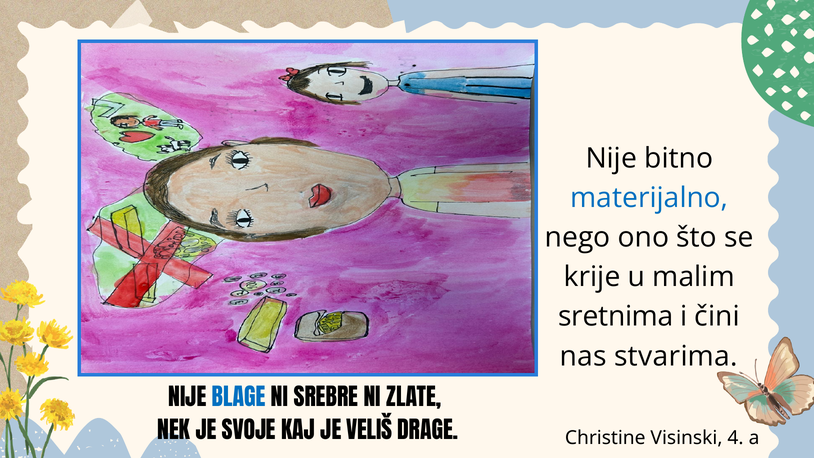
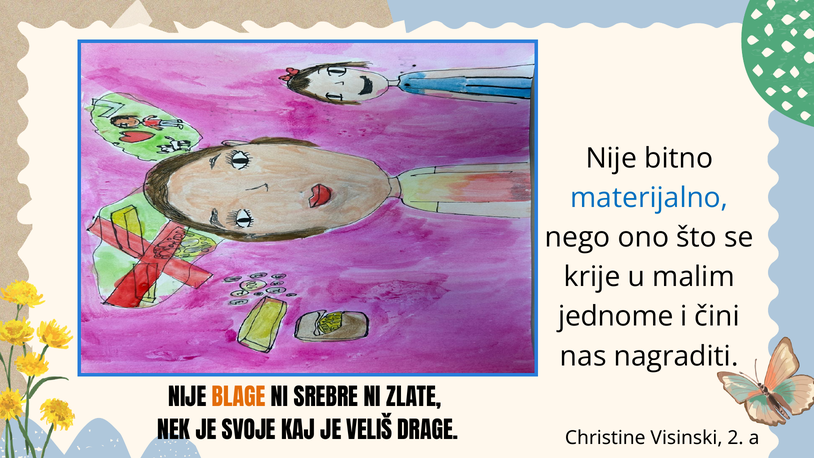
sretnima: sretnima -> jednome
stvarima: stvarima -> nagraditi
BLAGE colour: blue -> orange
4: 4 -> 2
